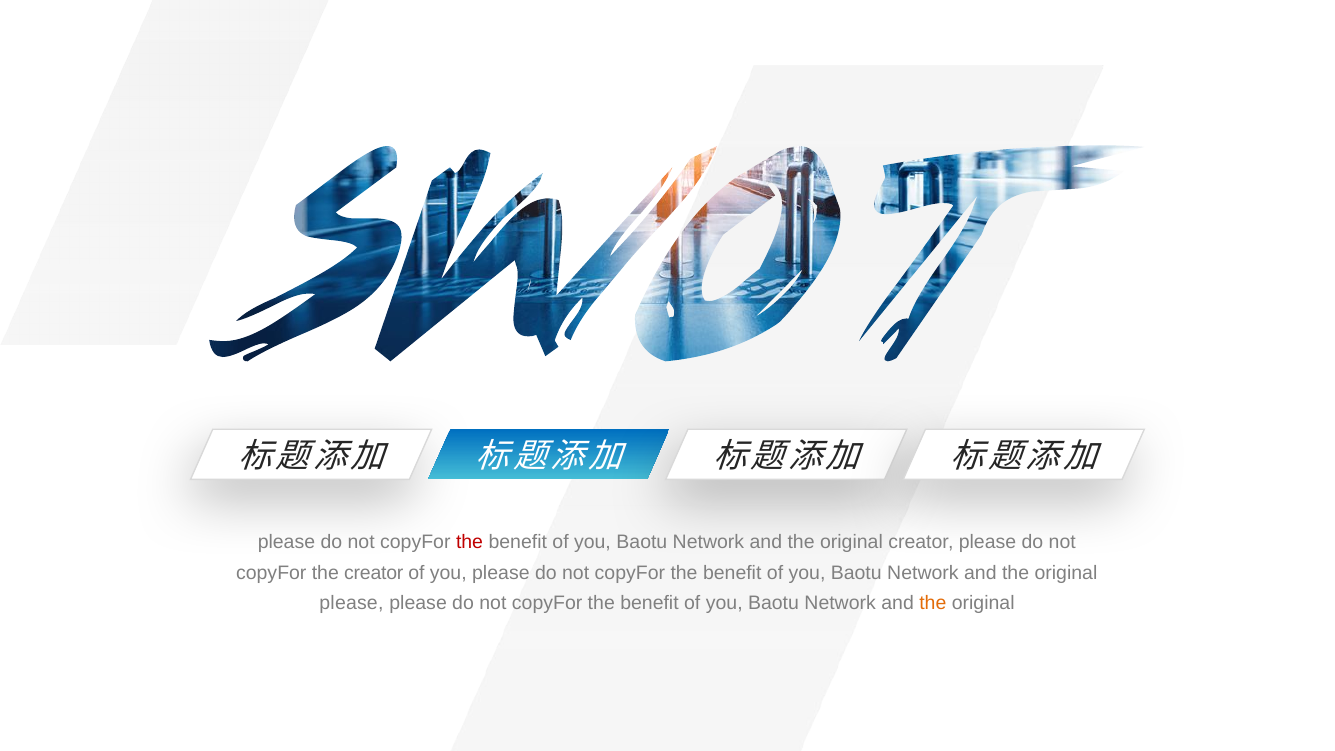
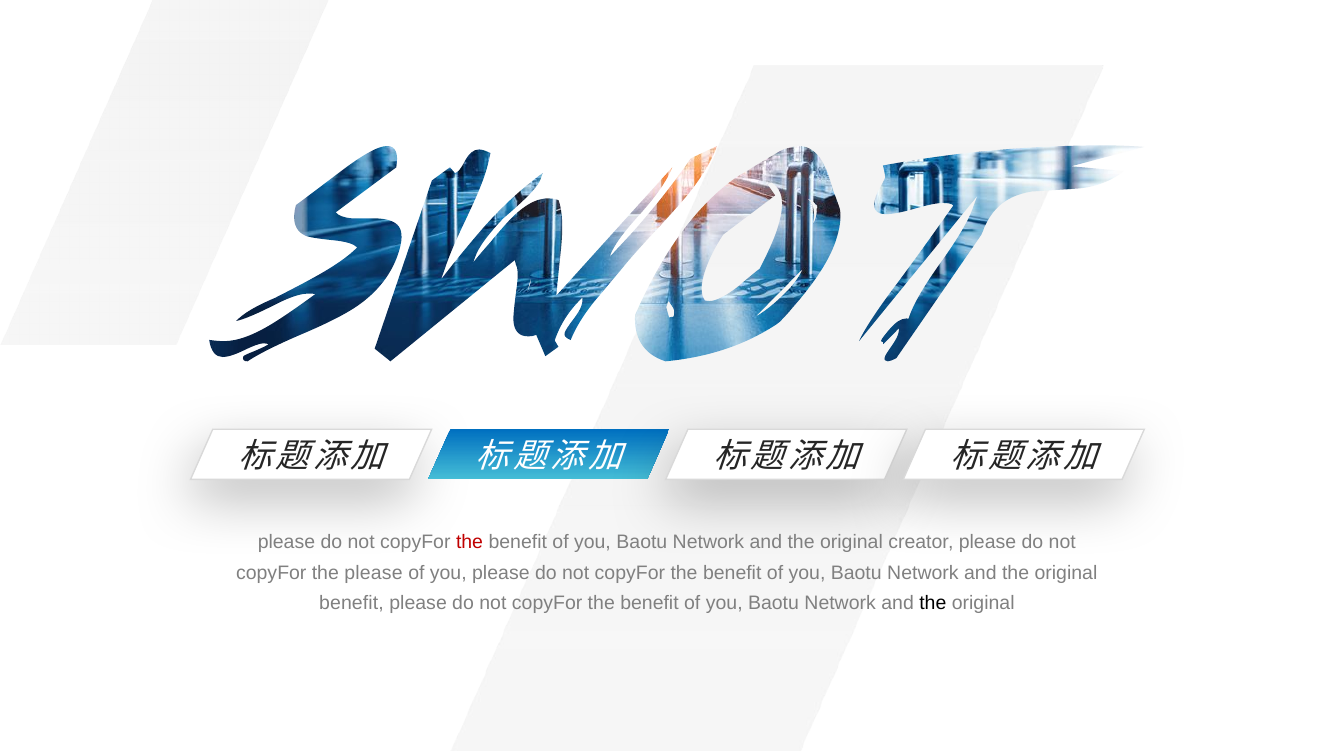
the creator: creator -> please
please at (351, 603): please -> benefit
the at (933, 603) colour: orange -> black
